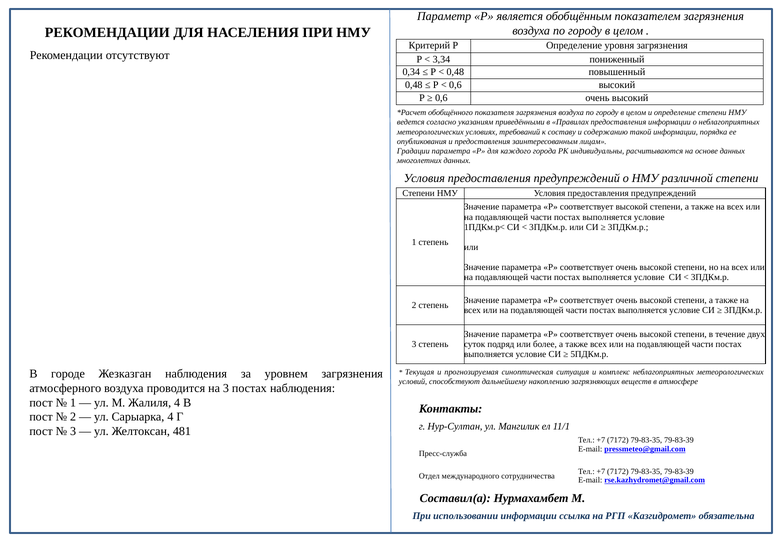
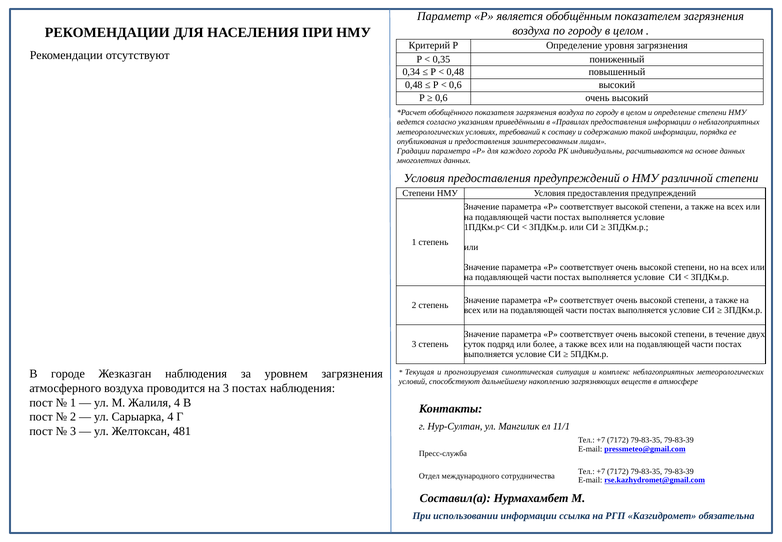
3,34: 3,34 -> 0,35
